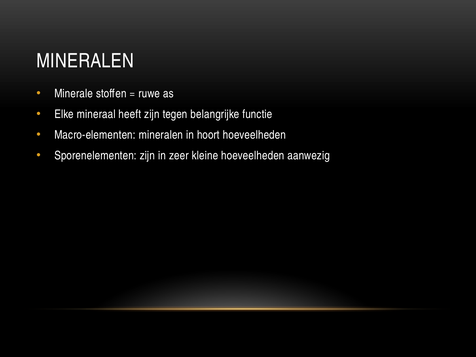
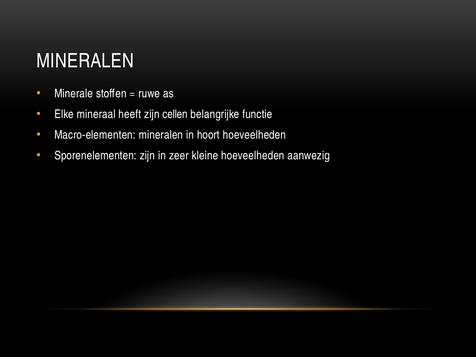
tegen: tegen -> cellen
